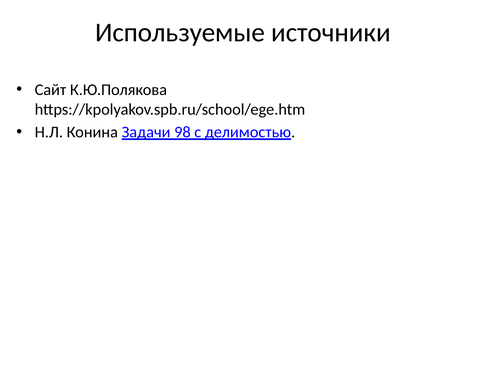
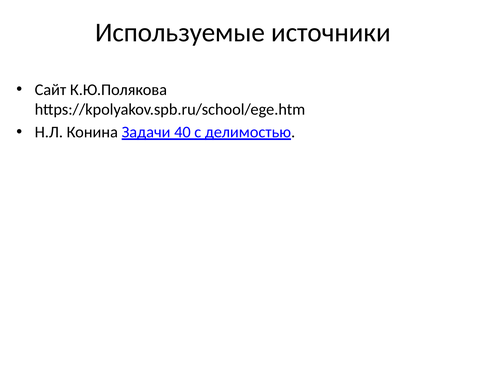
98: 98 -> 40
